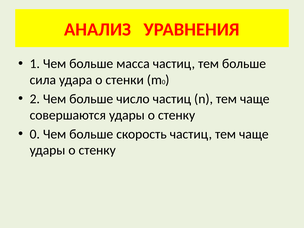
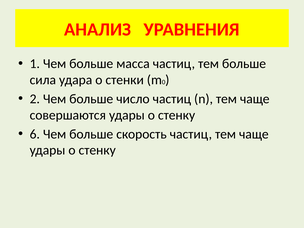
0 at (35, 134): 0 -> 6
